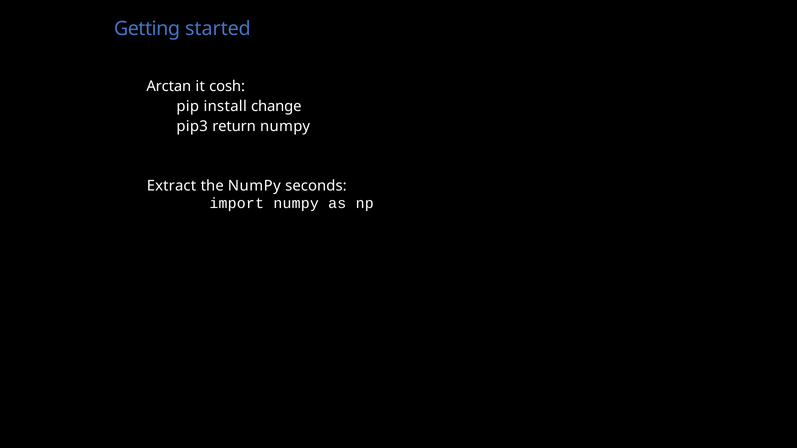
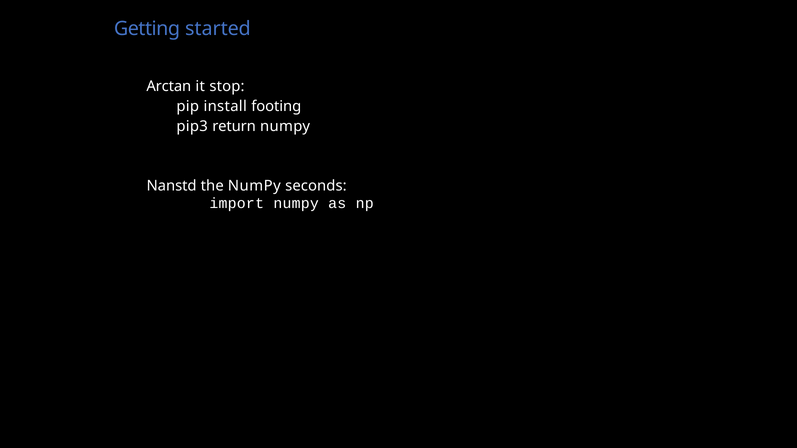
cosh: cosh -> stop
change: change -> footing
Extract: Extract -> Nanstd
